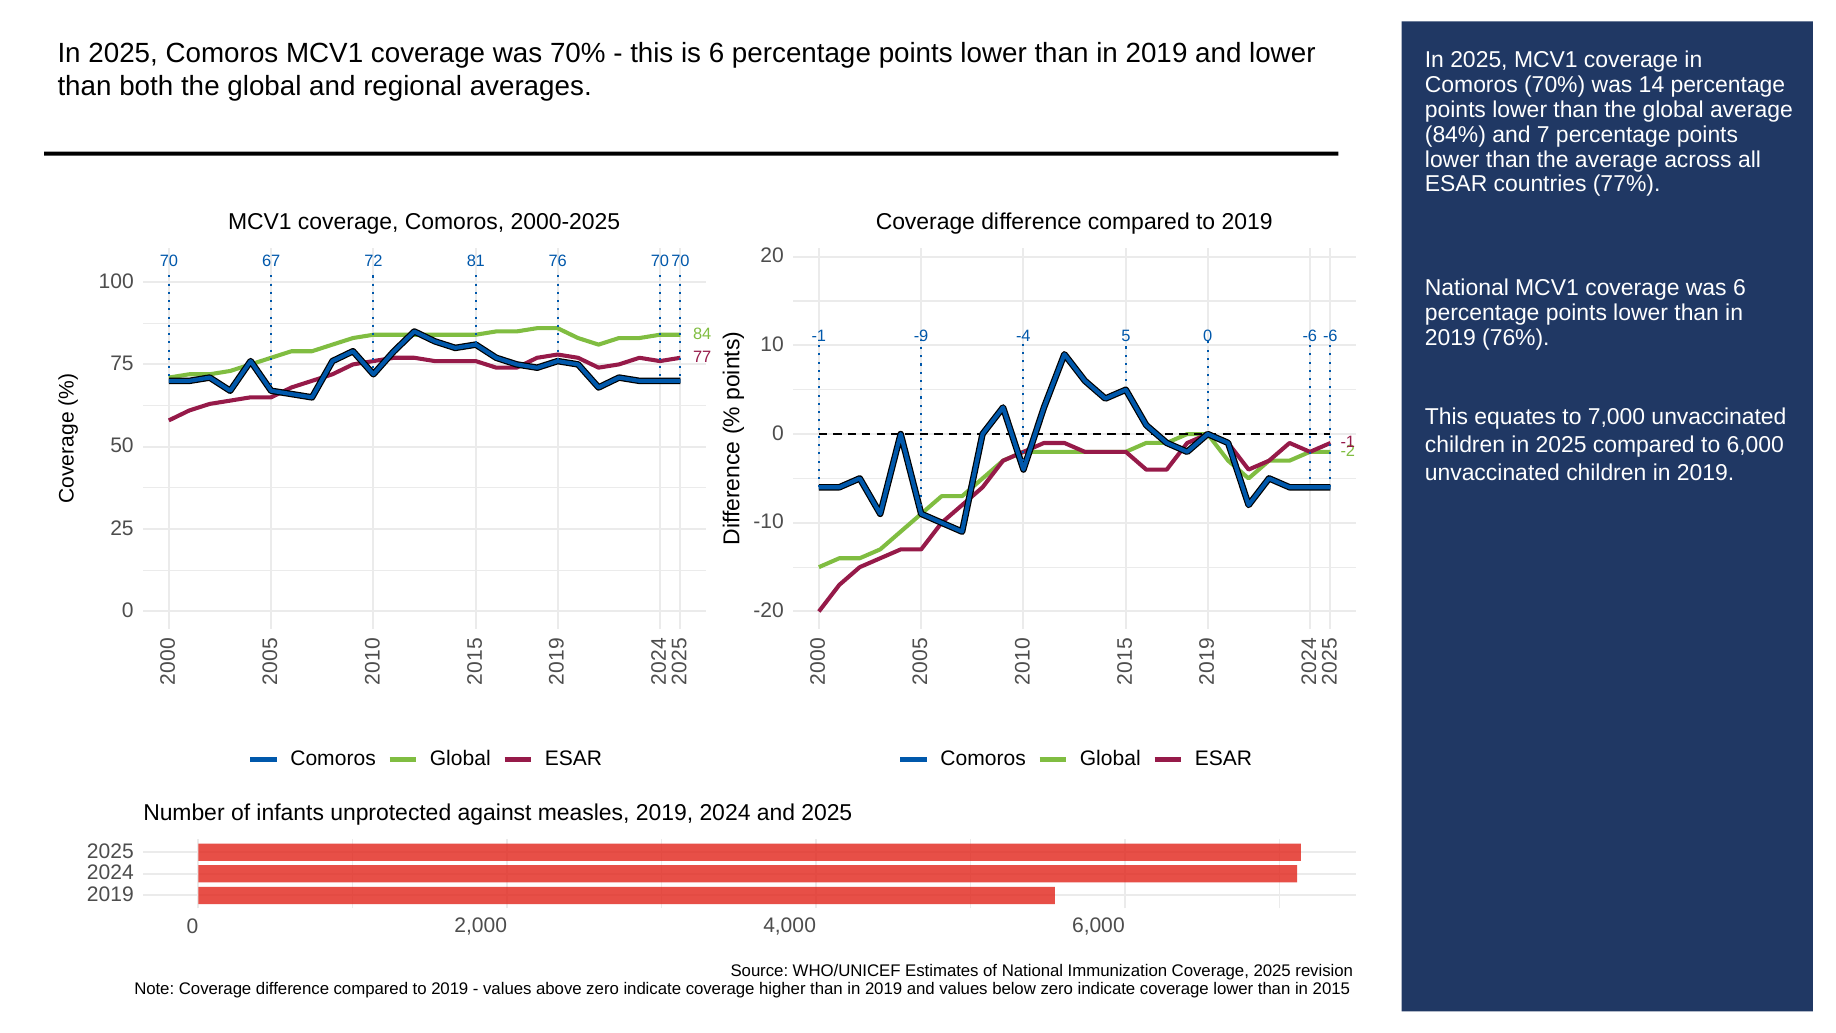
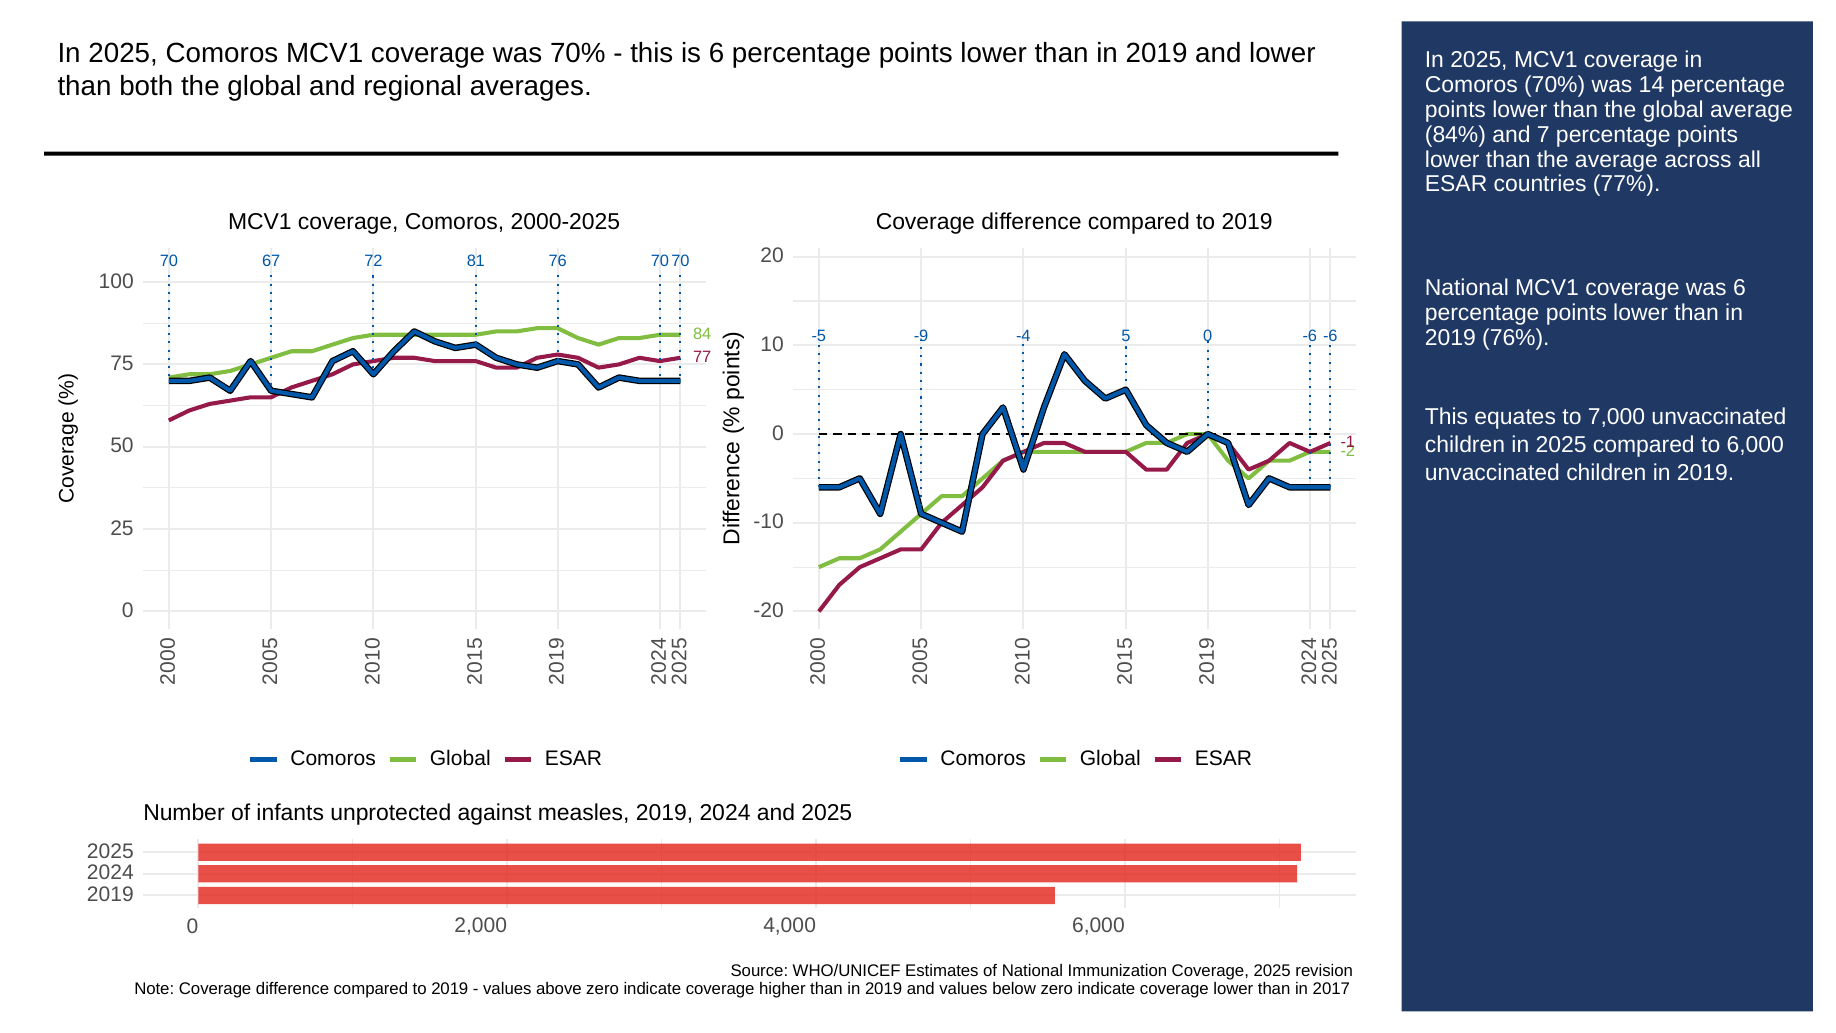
-1 at (819, 336): -1 -> -5
2015: 2015 -> 2017
